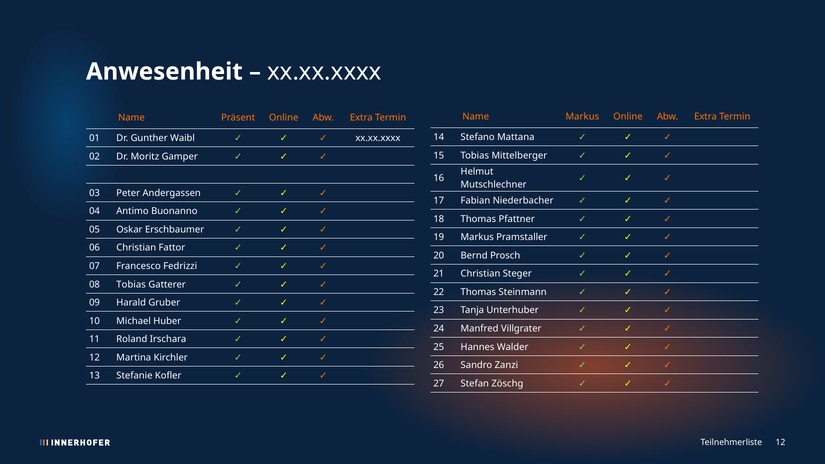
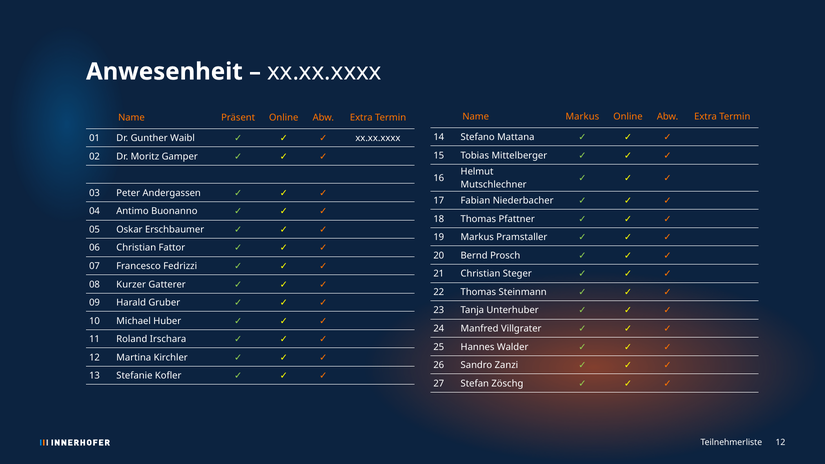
08 Tobias: Tobias -> Kurzer
